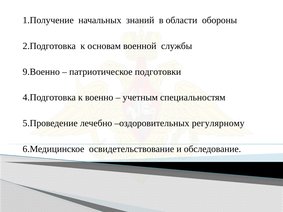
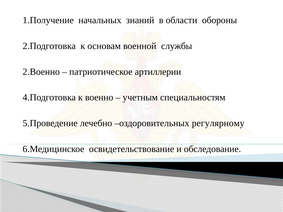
9.Военно: 9.Военно -> 2.Военно
подготовки: подготовки -> артиллерии
